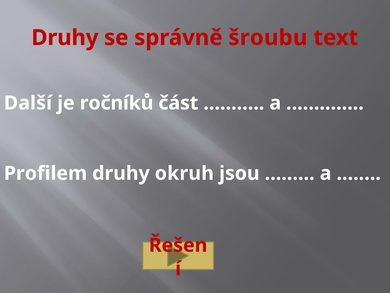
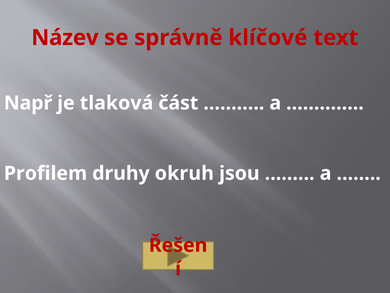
Druhy at (65, 38): Druhy -> Název
šroubu: šroubu -> klíčové
Další: Další -> Např
ročníků: ročníků -> tlaková
